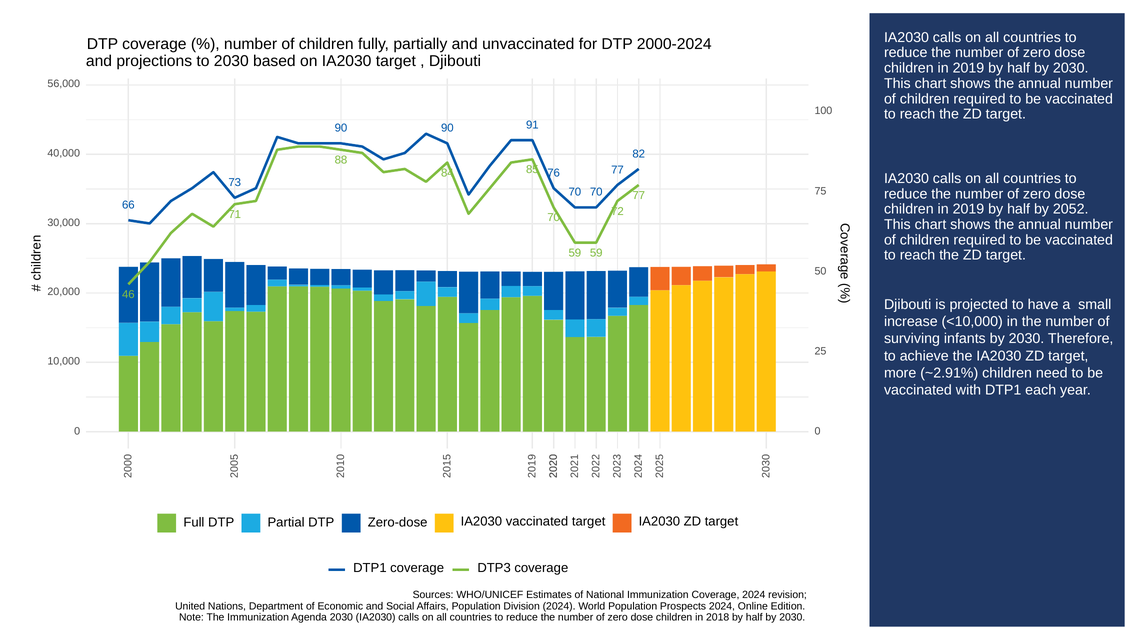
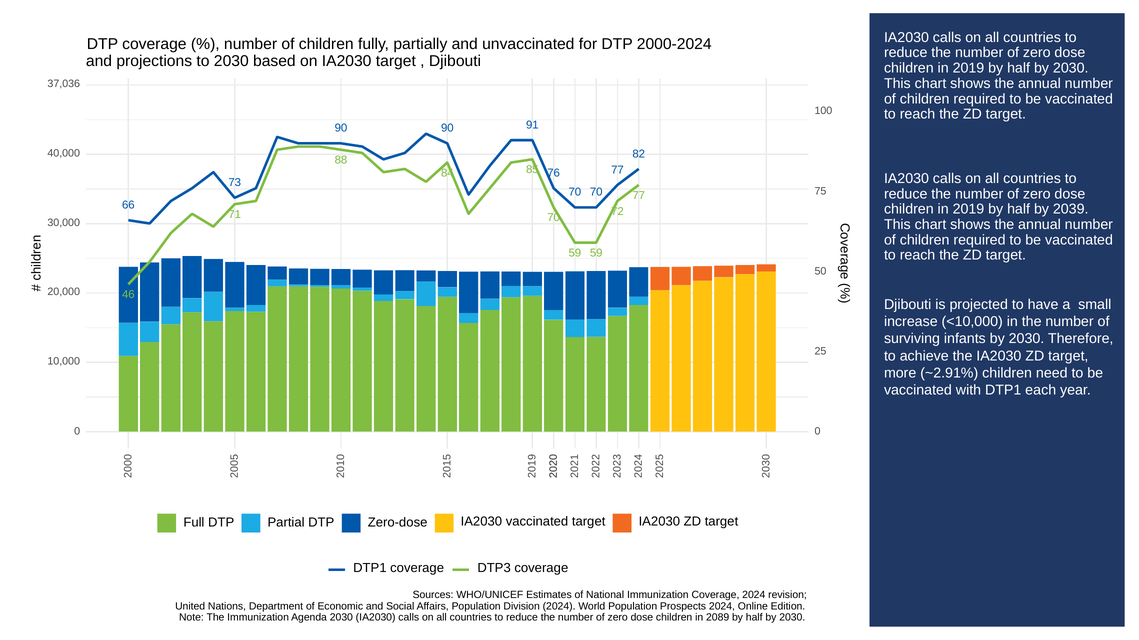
56,000: 56,000 -> 37,036
2052: 2052 -> 2039
2018: 2018 -> 2089
